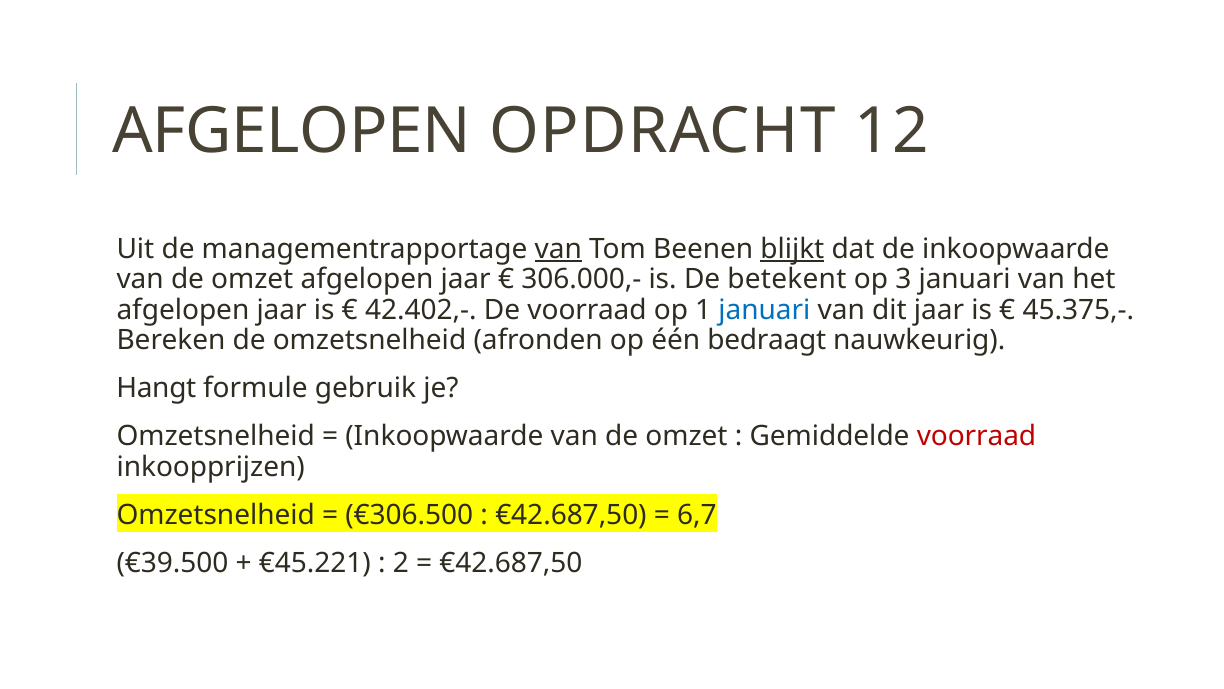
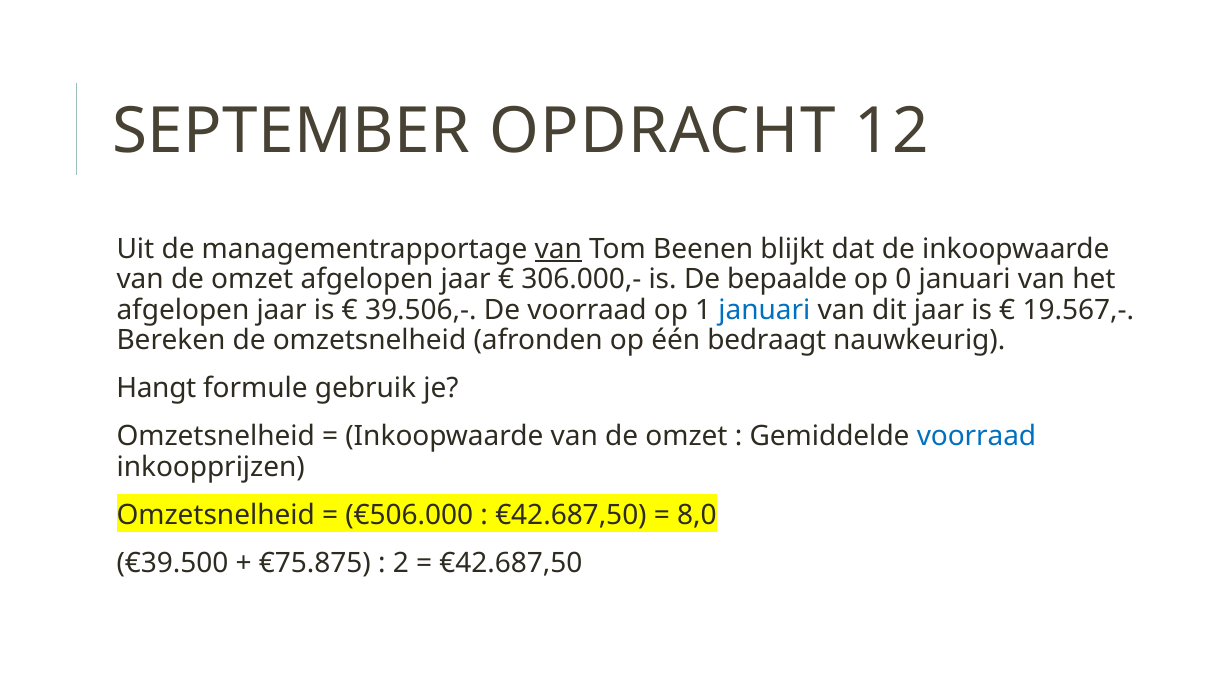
AFGELOPEN at (292, 131): AFGELOPEN -> SEPTEMBER
blijkt underline: present -> none
betekent: betekent -> bepaalde
3: 3 -> 0
42.402,-: 42.402,- -> 39.506,-
45.375,-: 45.375,- -> 19.567,-
voorraad at (976, 436) colour: red -> blue
€306.500: €306.500 -> €506.000
6,7: 6,7 -> 8,0
€45.221: €45.221 -> €75.875
